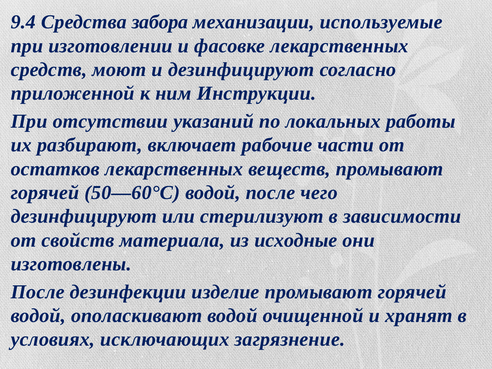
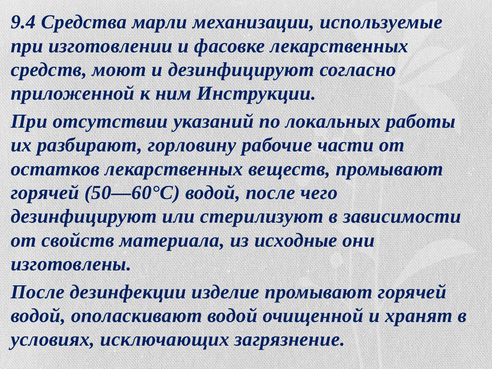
забора: забора -> марли
включает: включает -> горловину
